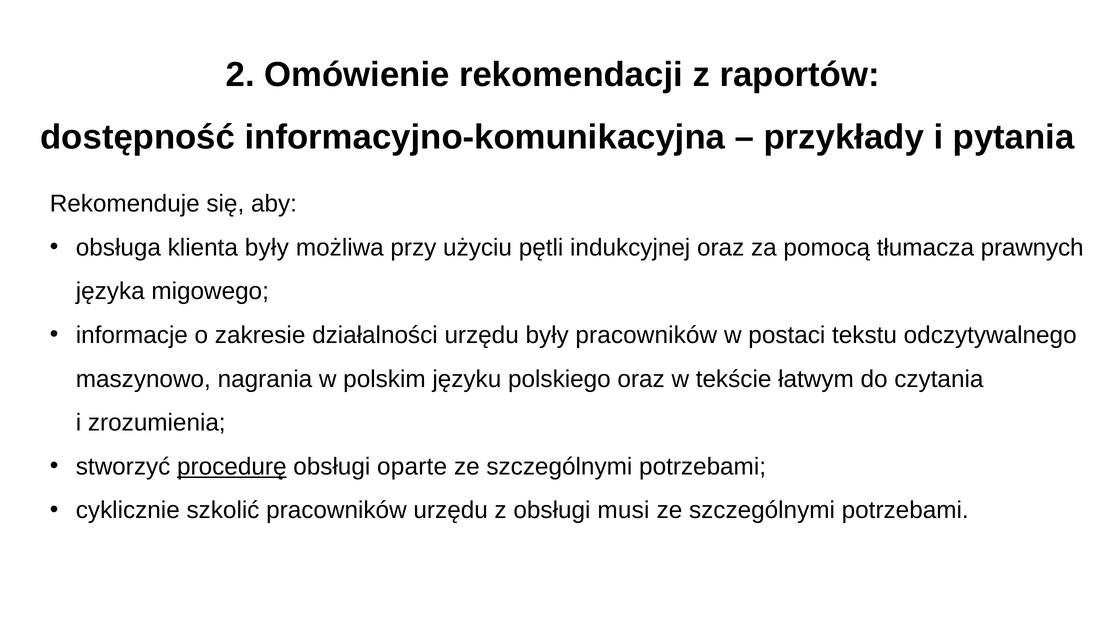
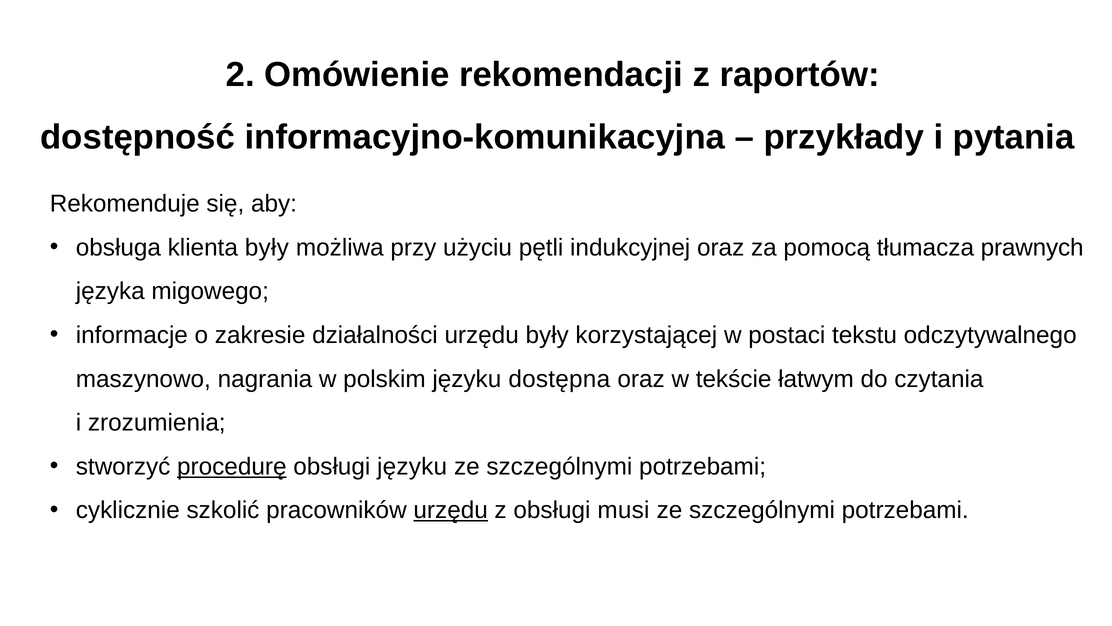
były pracowników: pracowników -> korzystającej
polskiego: polskiego -> dostępna
obsługi oparte: oparte -> języku
urzędu at (451, 510) underline: none -> present
